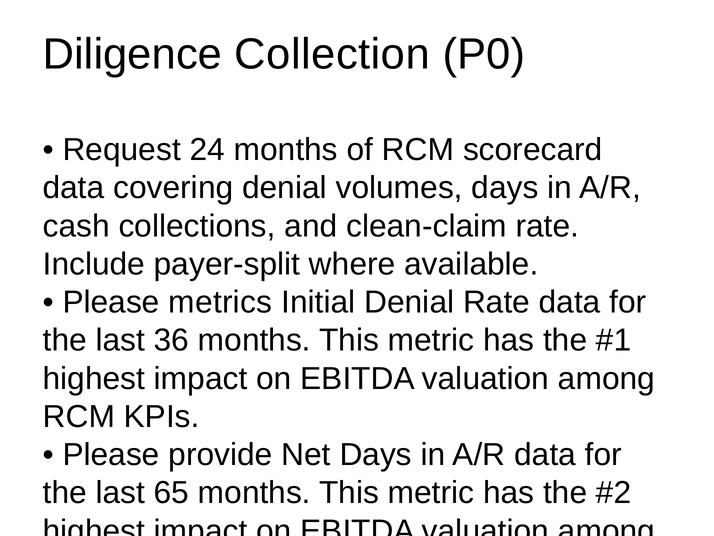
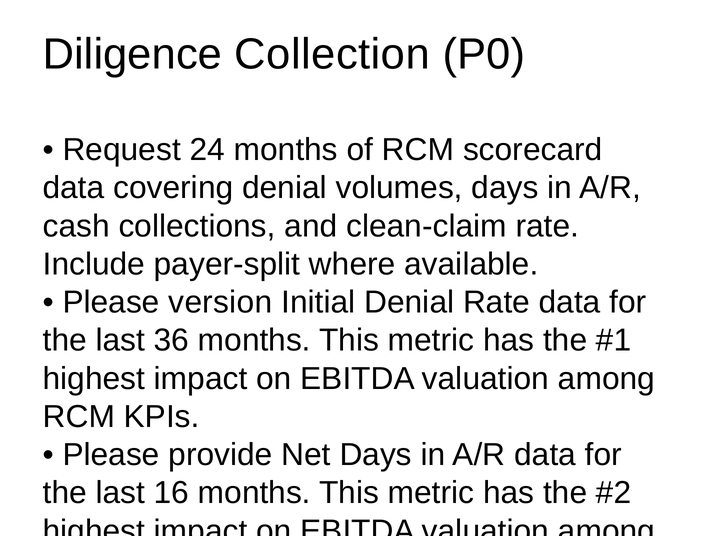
metrics: metrics -> version
65: 65 -> 16
